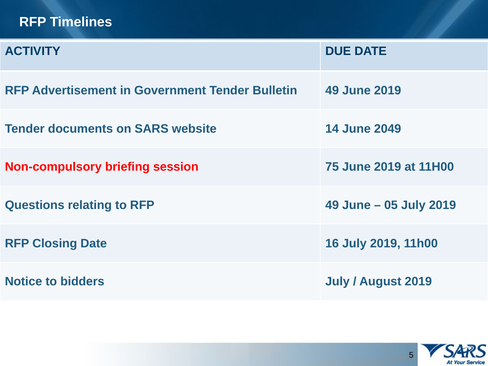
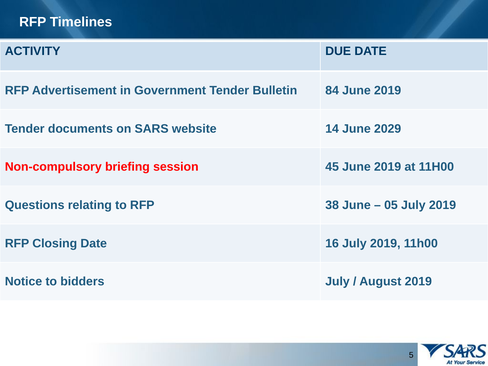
Bulletin 49: 49 -> 84
2049: 2049 -> 2029
75: 75 -> 45
RFP 49: 49 -> 38
